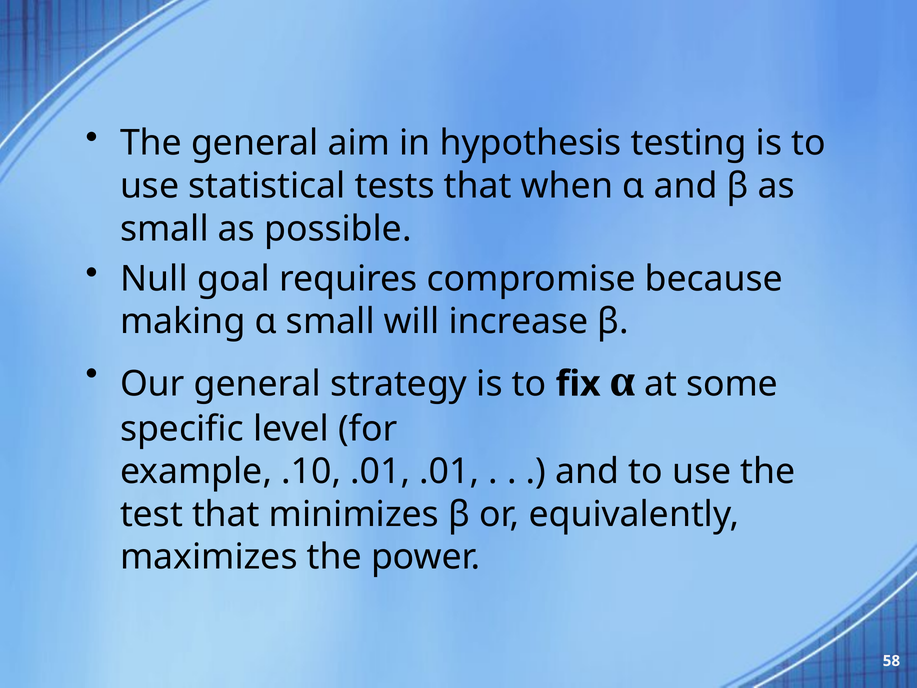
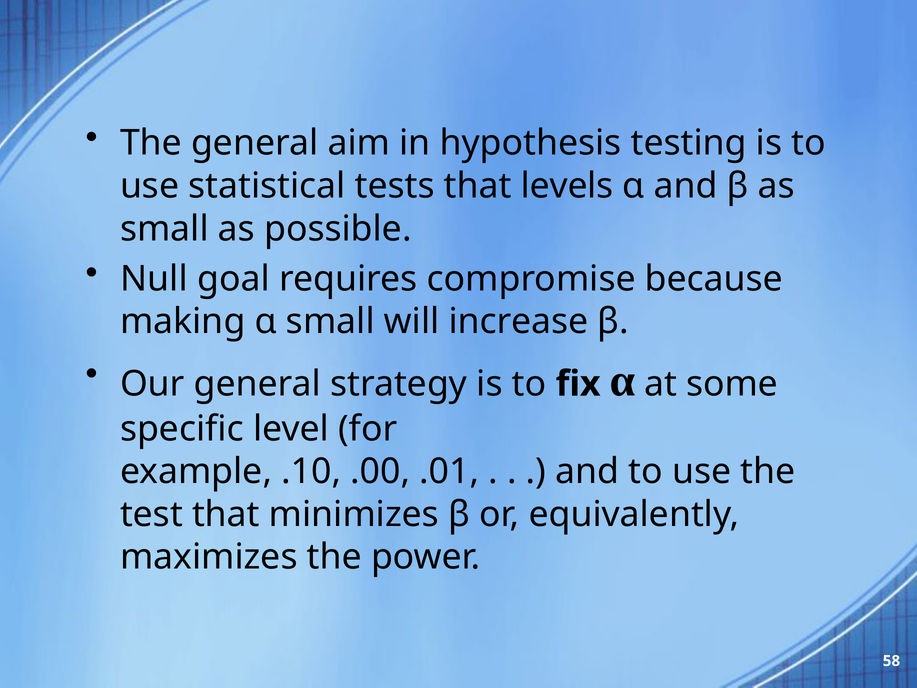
when: when -> levels
.10 .01: .01 -> .00
